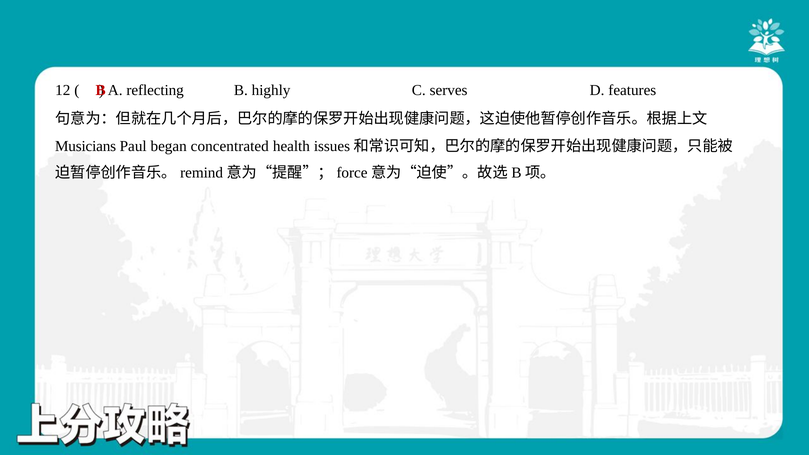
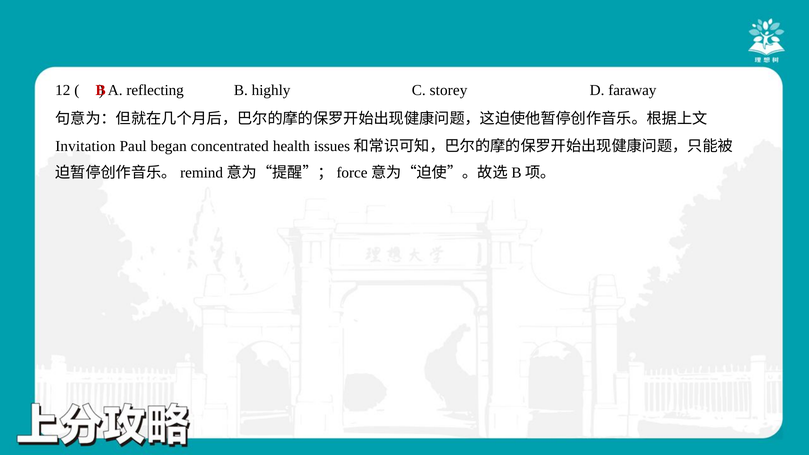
serves: serves -> storey
features: features -> faraway
Musicians: Musicians -> Invitation
